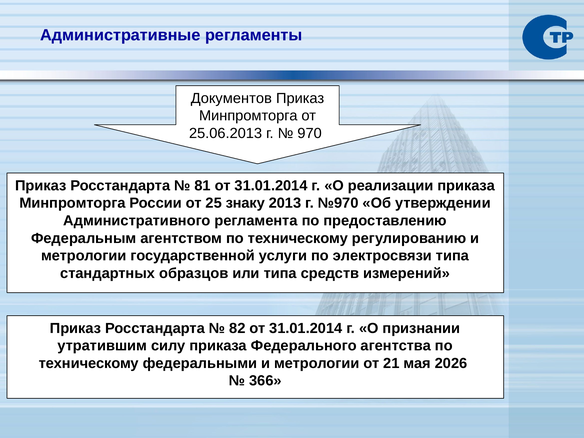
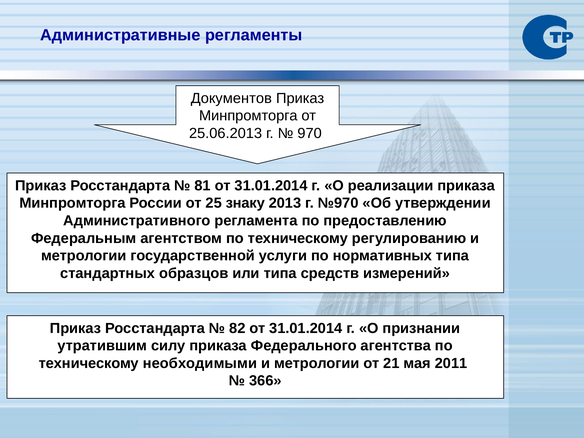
электросвязи: электросвязи -> нормативных
федеральными: федеральными -> необходимыми
2026: 2026 -> 2011
